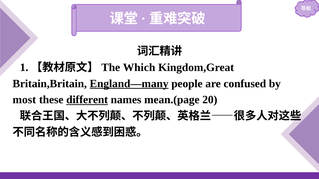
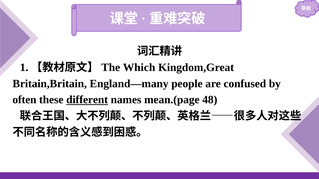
England—many underline: present -> none
most: most -> often
20: 20 -> 48
